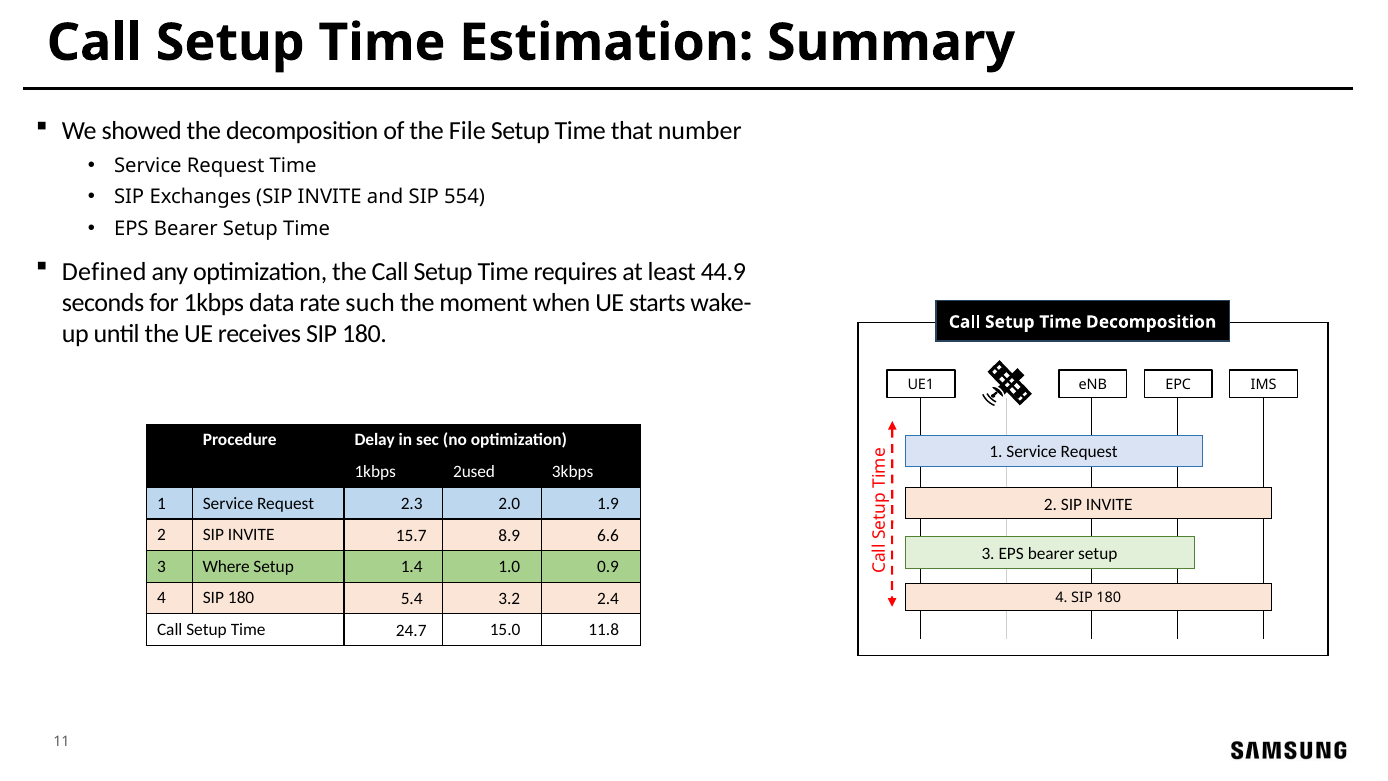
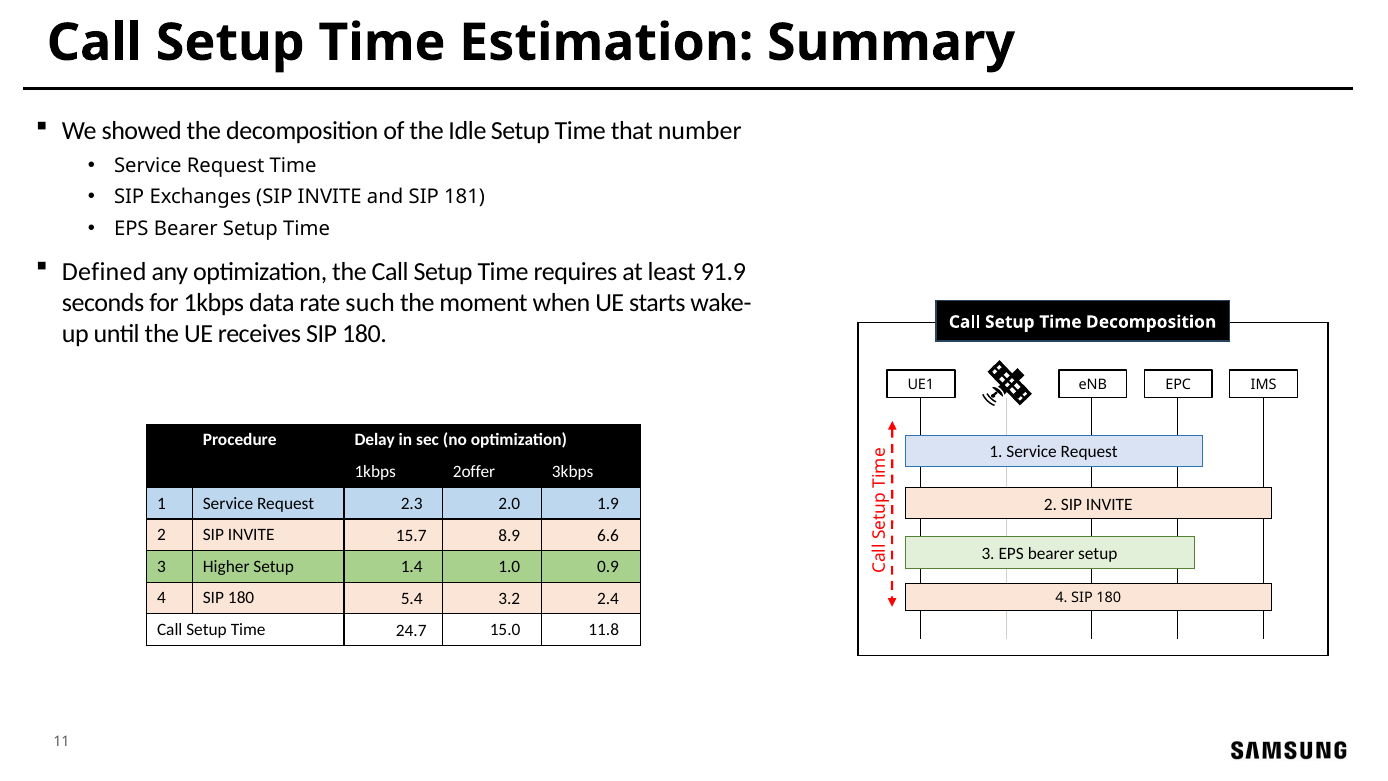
File: File -> Idle
554: 554 -> 181
44.9: 44.9 -> 91.9
2used: 2used -> 2offer
Where: Where -> Higher
